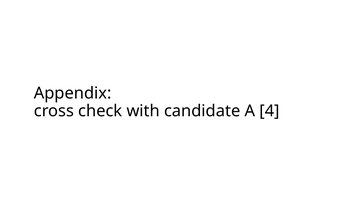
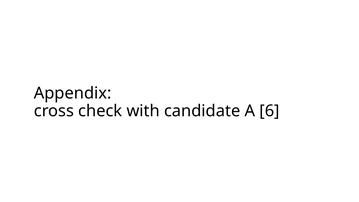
4: 4 -> 6
